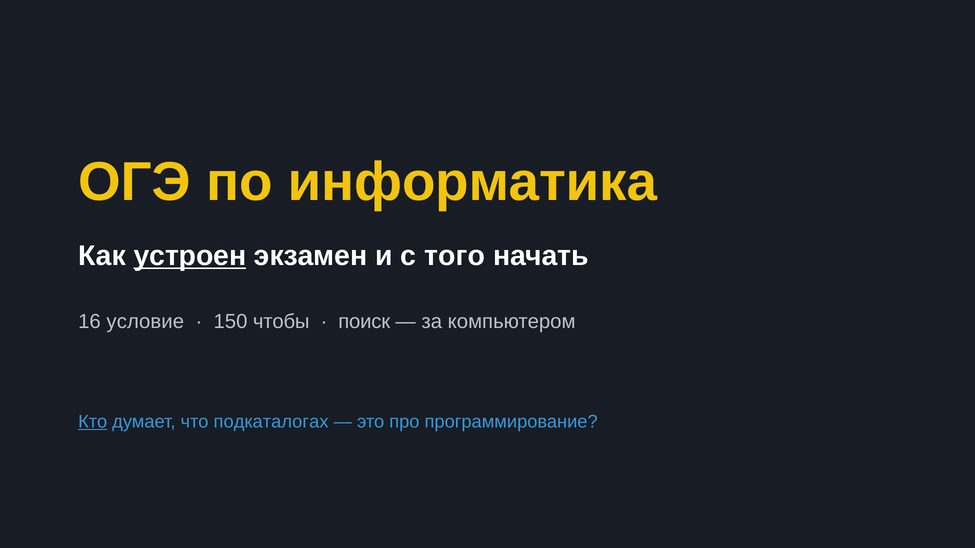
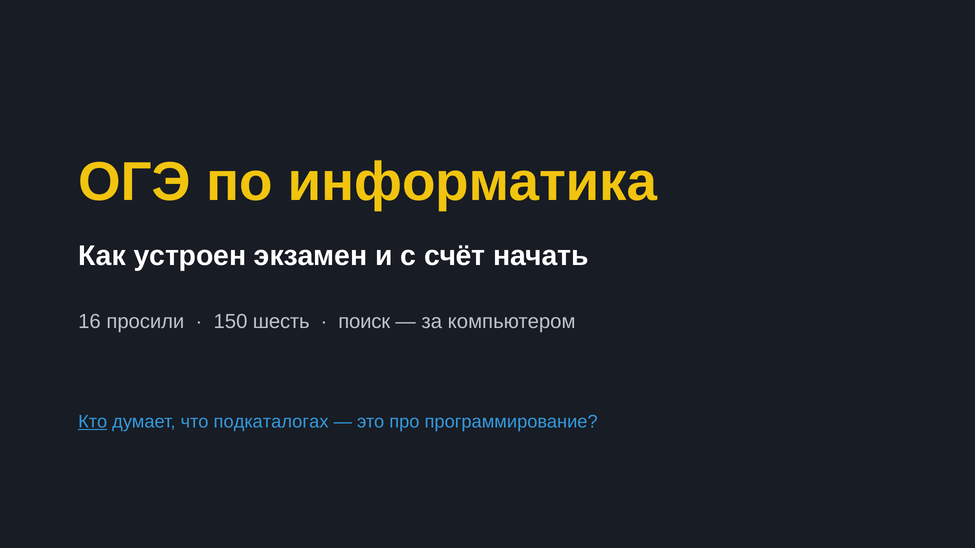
устроен underline: present -> none
того: того -> счёт
условие: условие -> просили
чтобы: чтобы -> шесть
